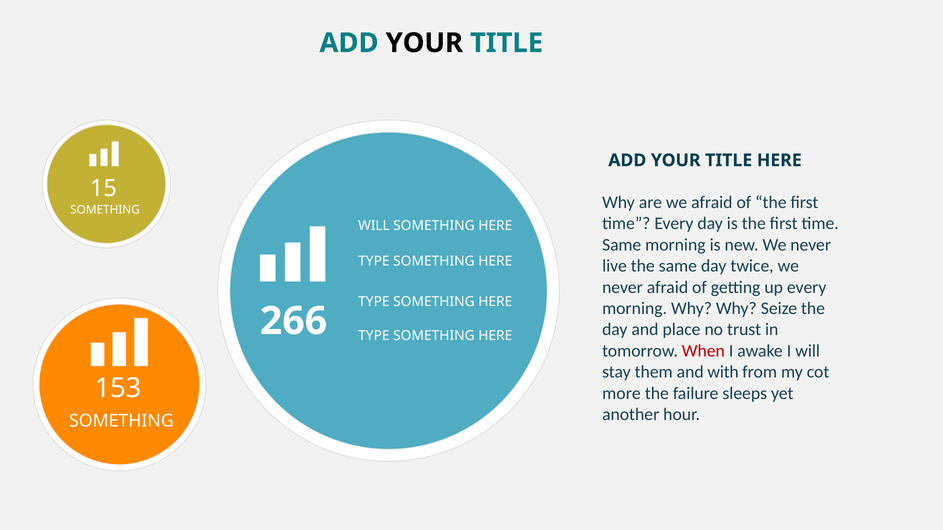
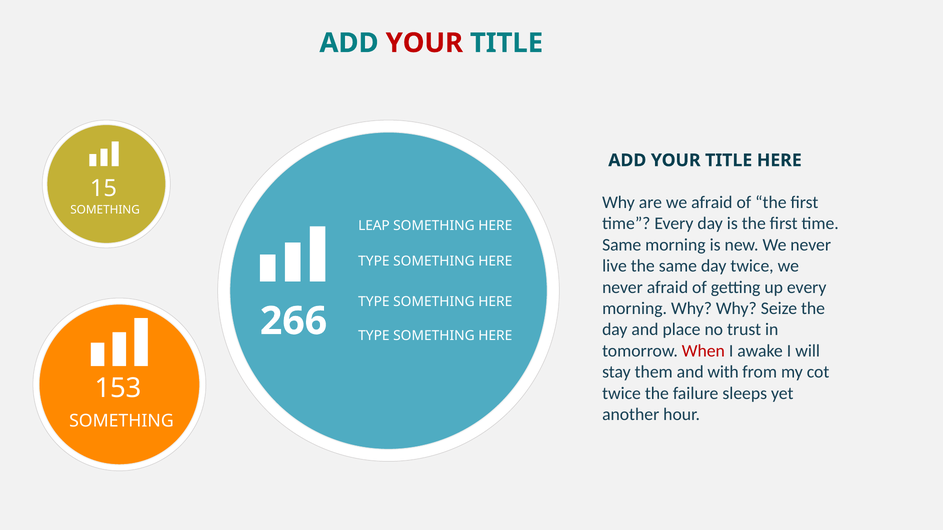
YOUR at (424, 43) colour: black -> red
WILL at (374, 226): WILL -> LEAP
more at (621, 394): more -> twice
